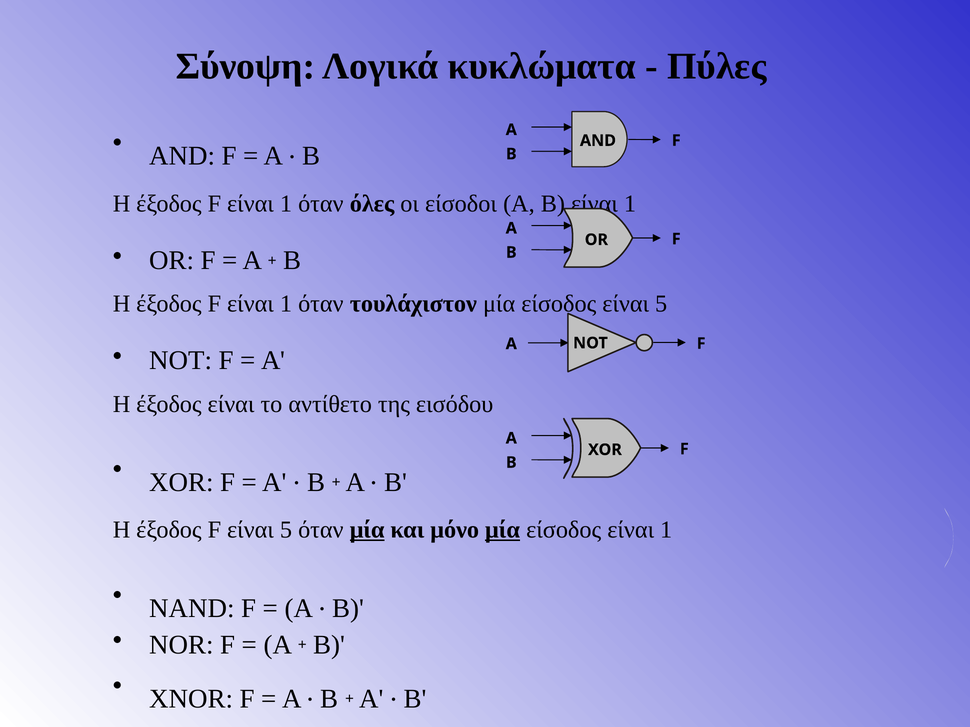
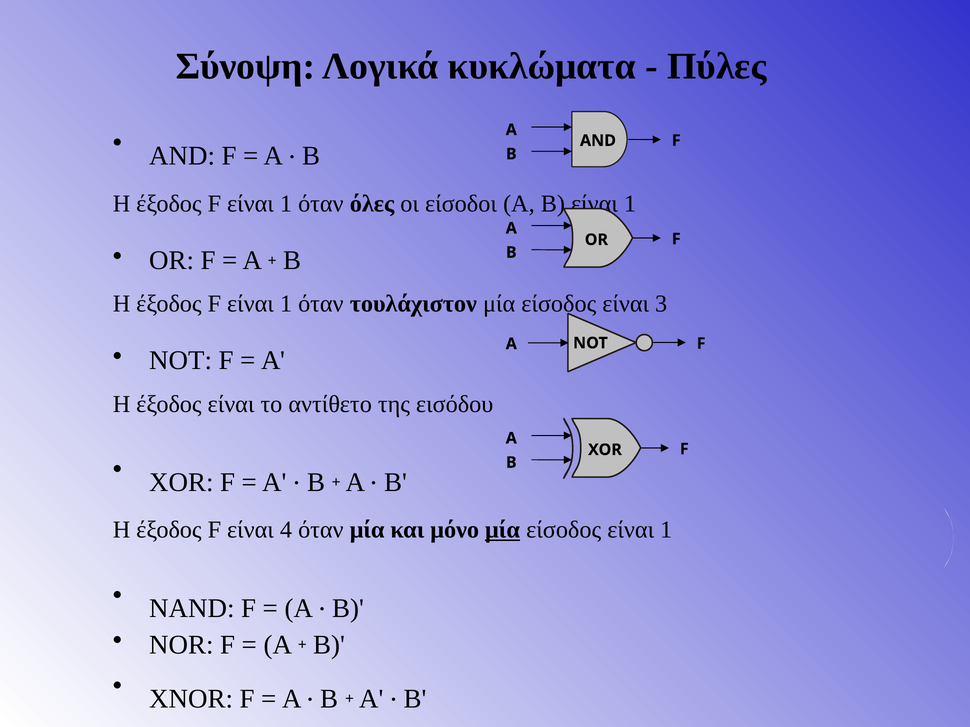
5 at (661, 304): 5 -> 3
F είναι 5: 5 -> 4
μία at (367, 530) underline: present -> none
